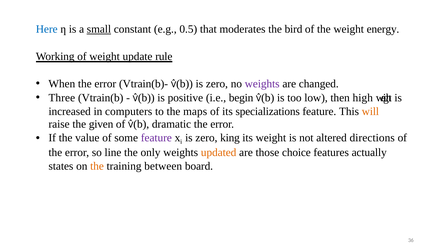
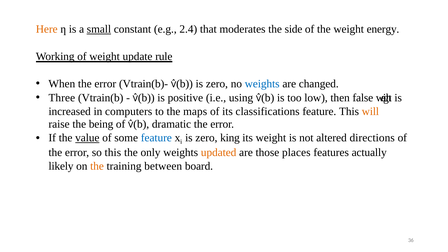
Here colour: blue -> orange
0.5: 0.5 -> 2.4
bird: bird -> side
weights at (262, 84) colour: purple -> blue
begin: begin -> using
high: high -> false
specializations: specializations -> classifications
given: given -> being
value underline: none -> present
feature at (156, 138) colour: purple -> blue
so line: line -> this
choice: choice -> places
states: states -> likely
